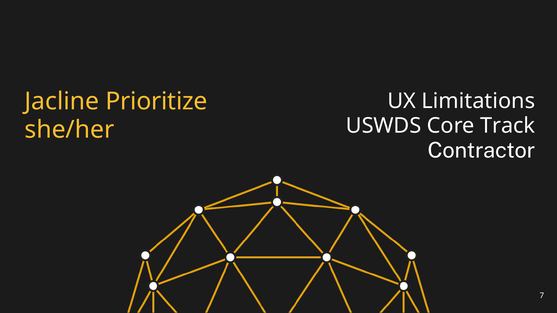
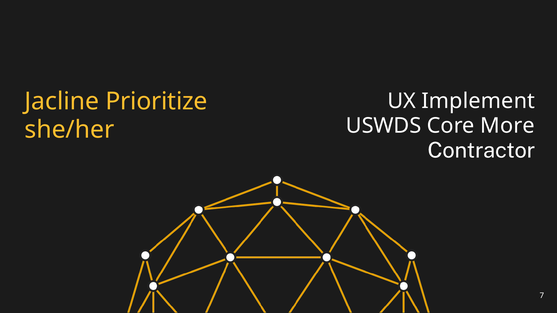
Limitations: Limitations -> Implement
Track: Track -> More
